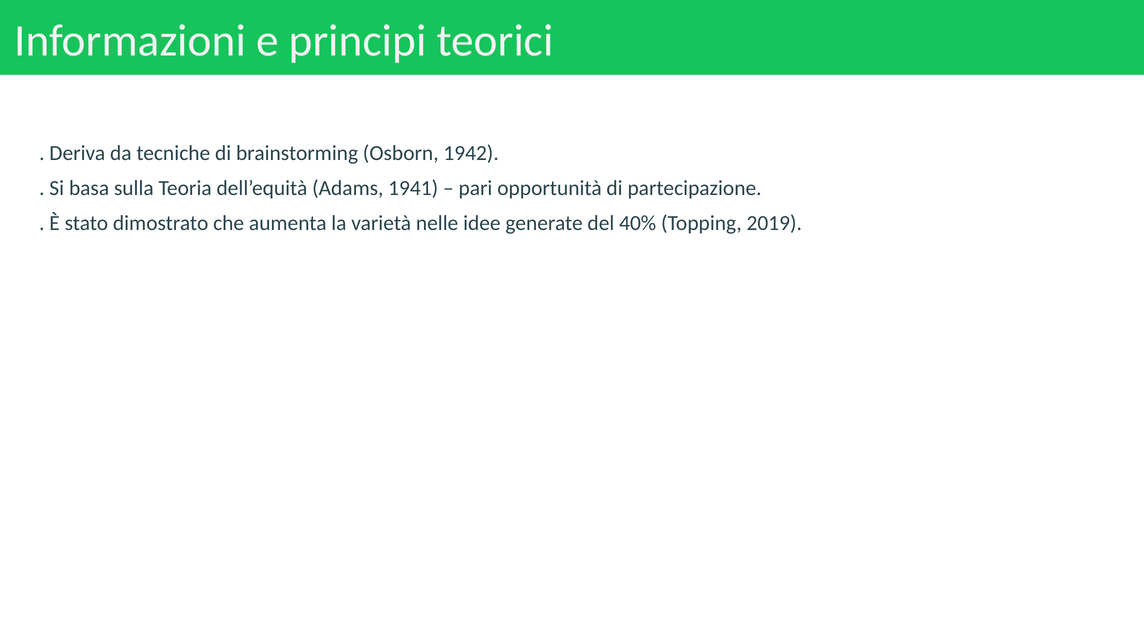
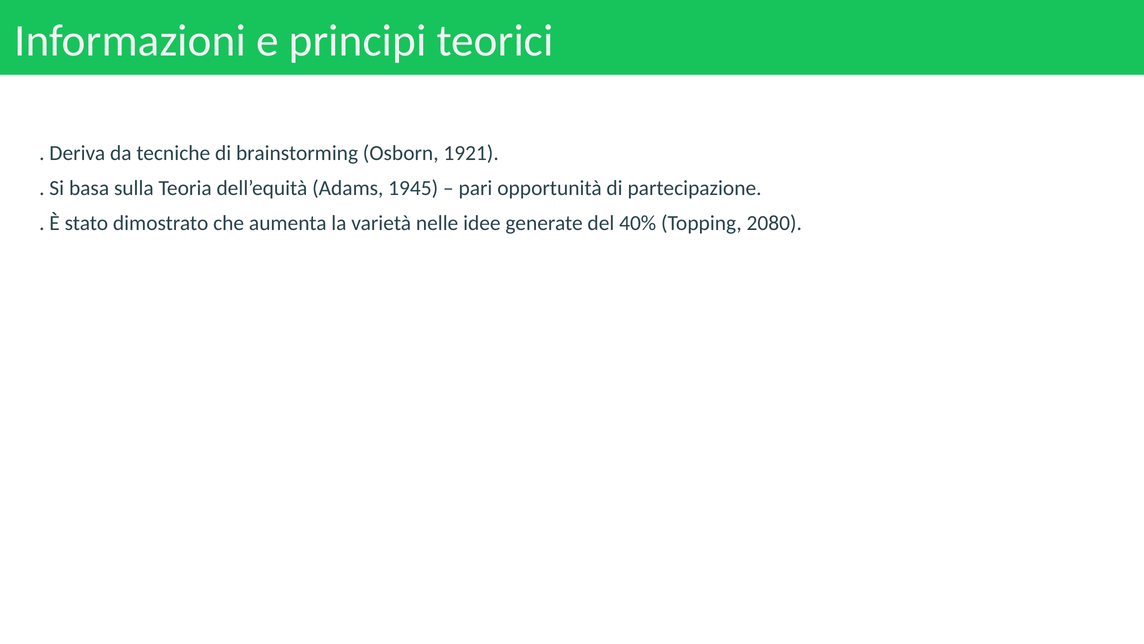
1942: 1942 -> 1921
1941: 1941 -> 1945
2019: 2019 -> 2080
